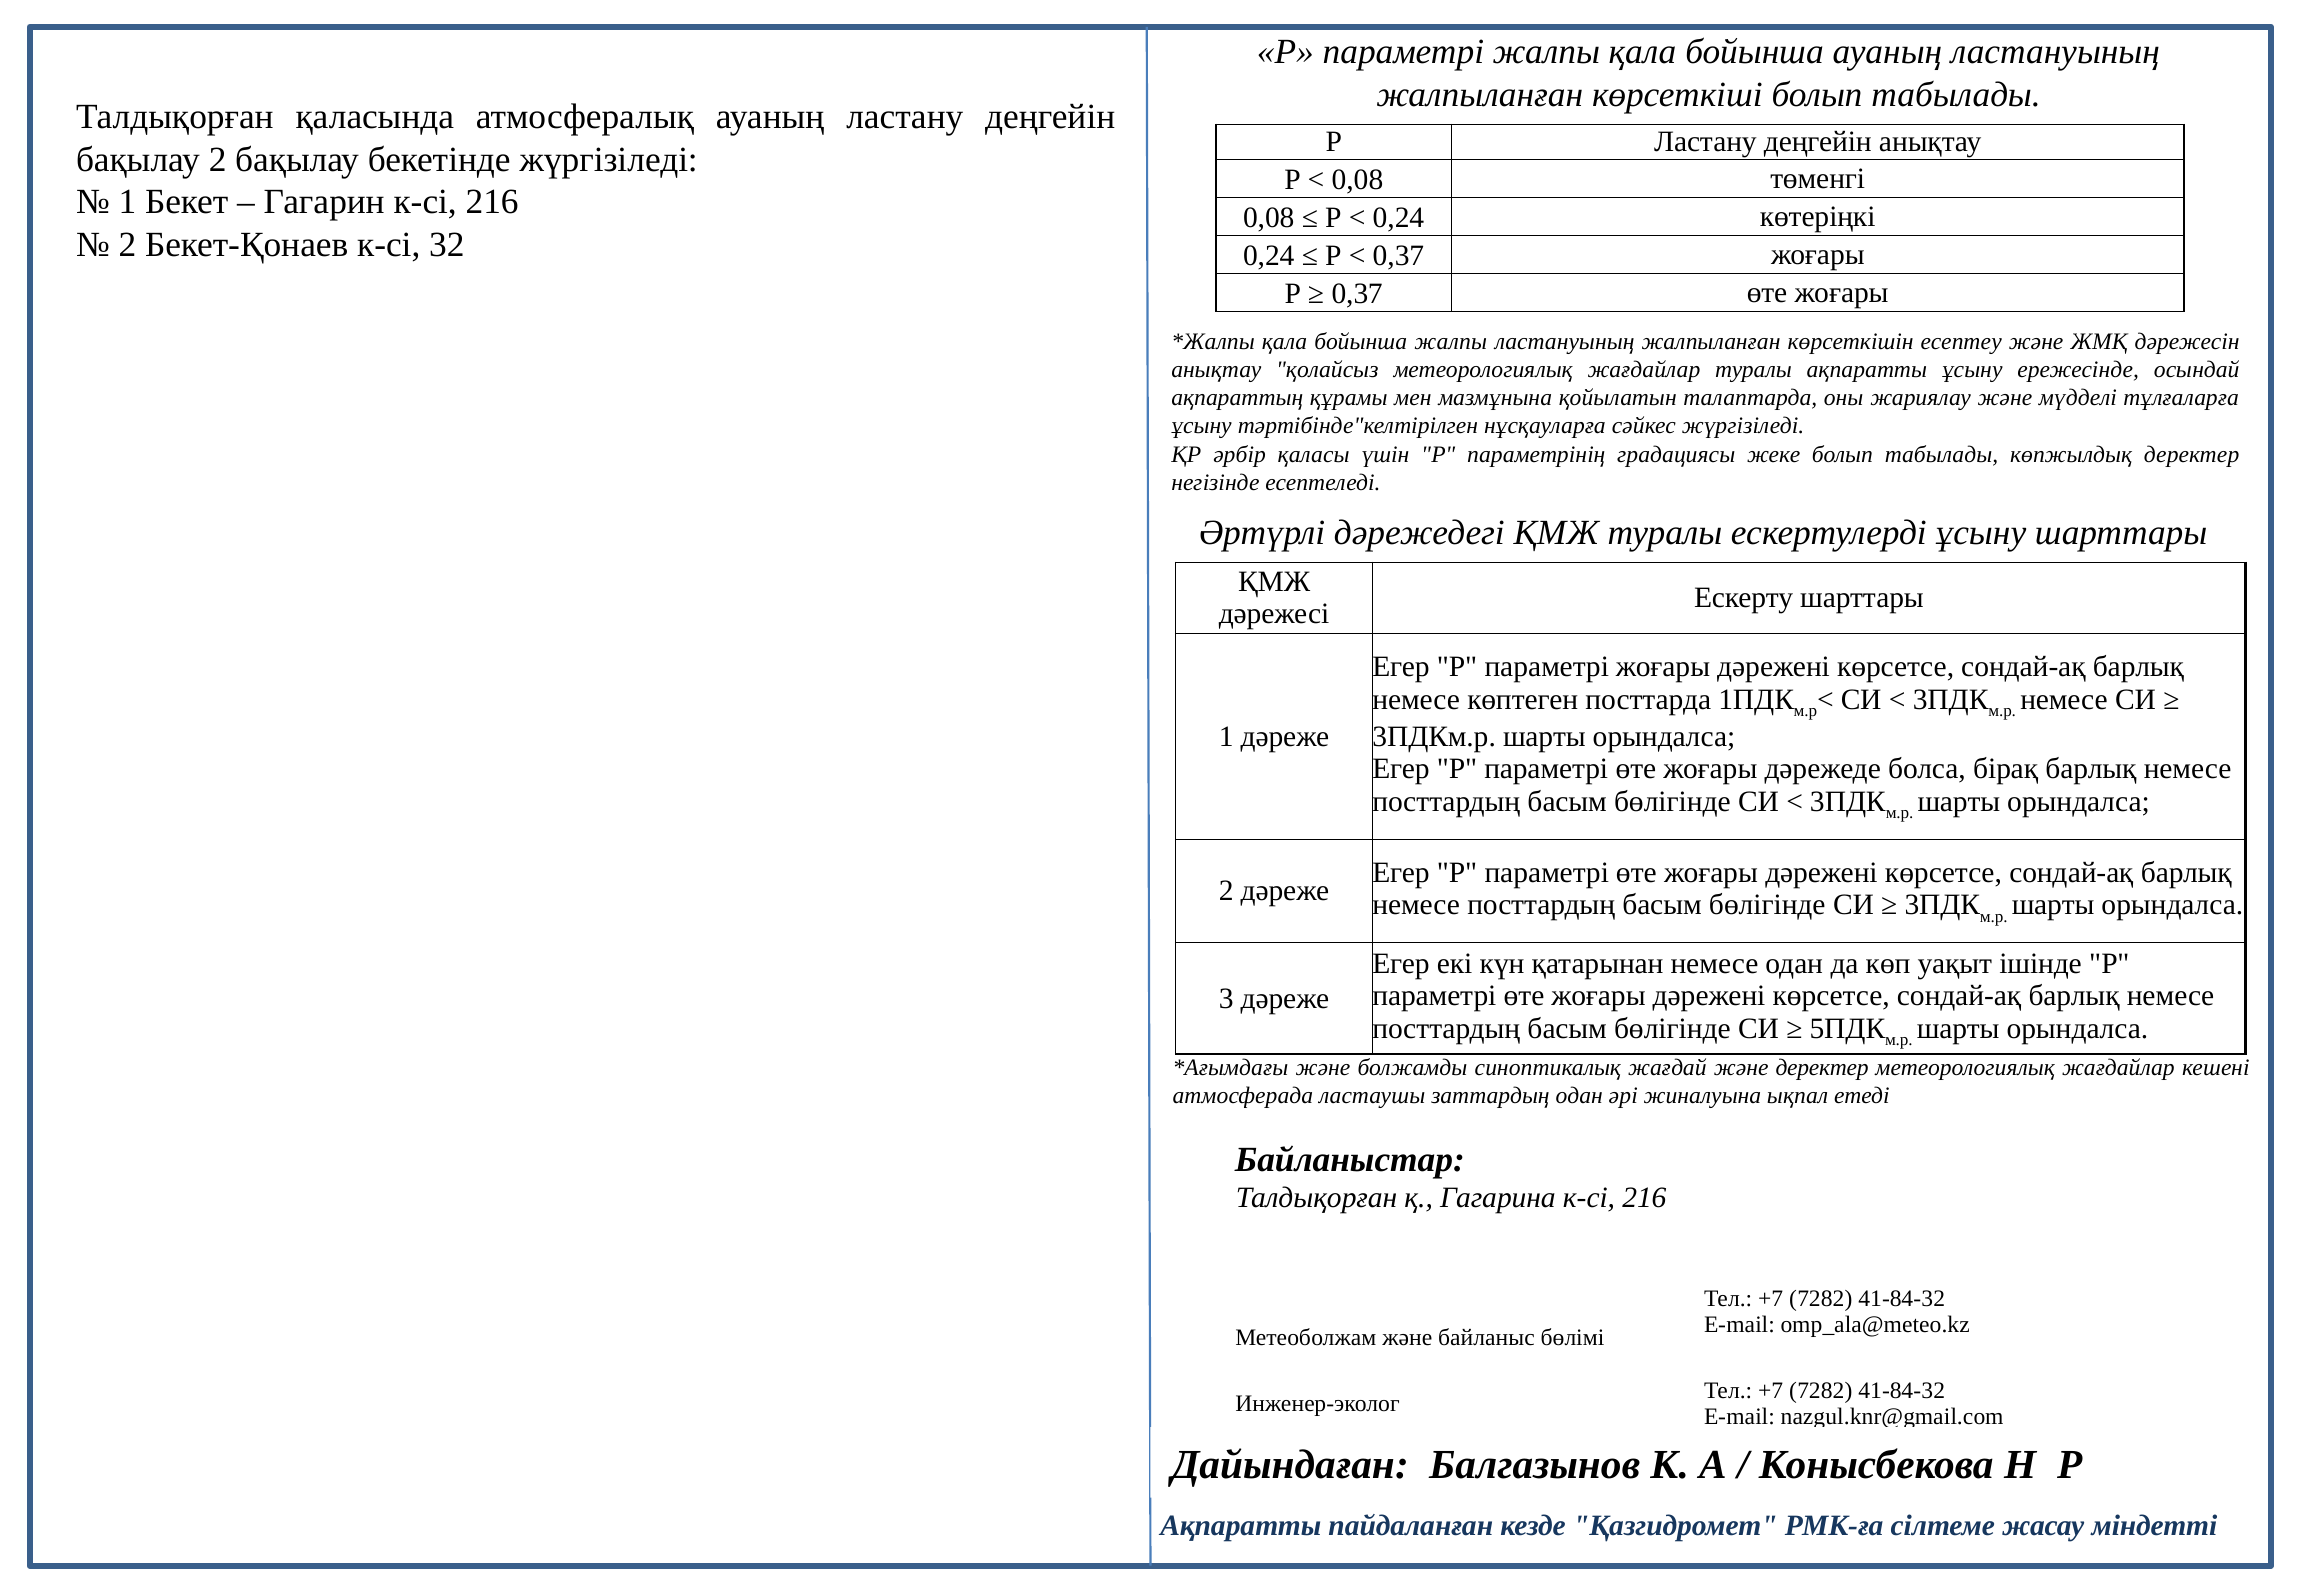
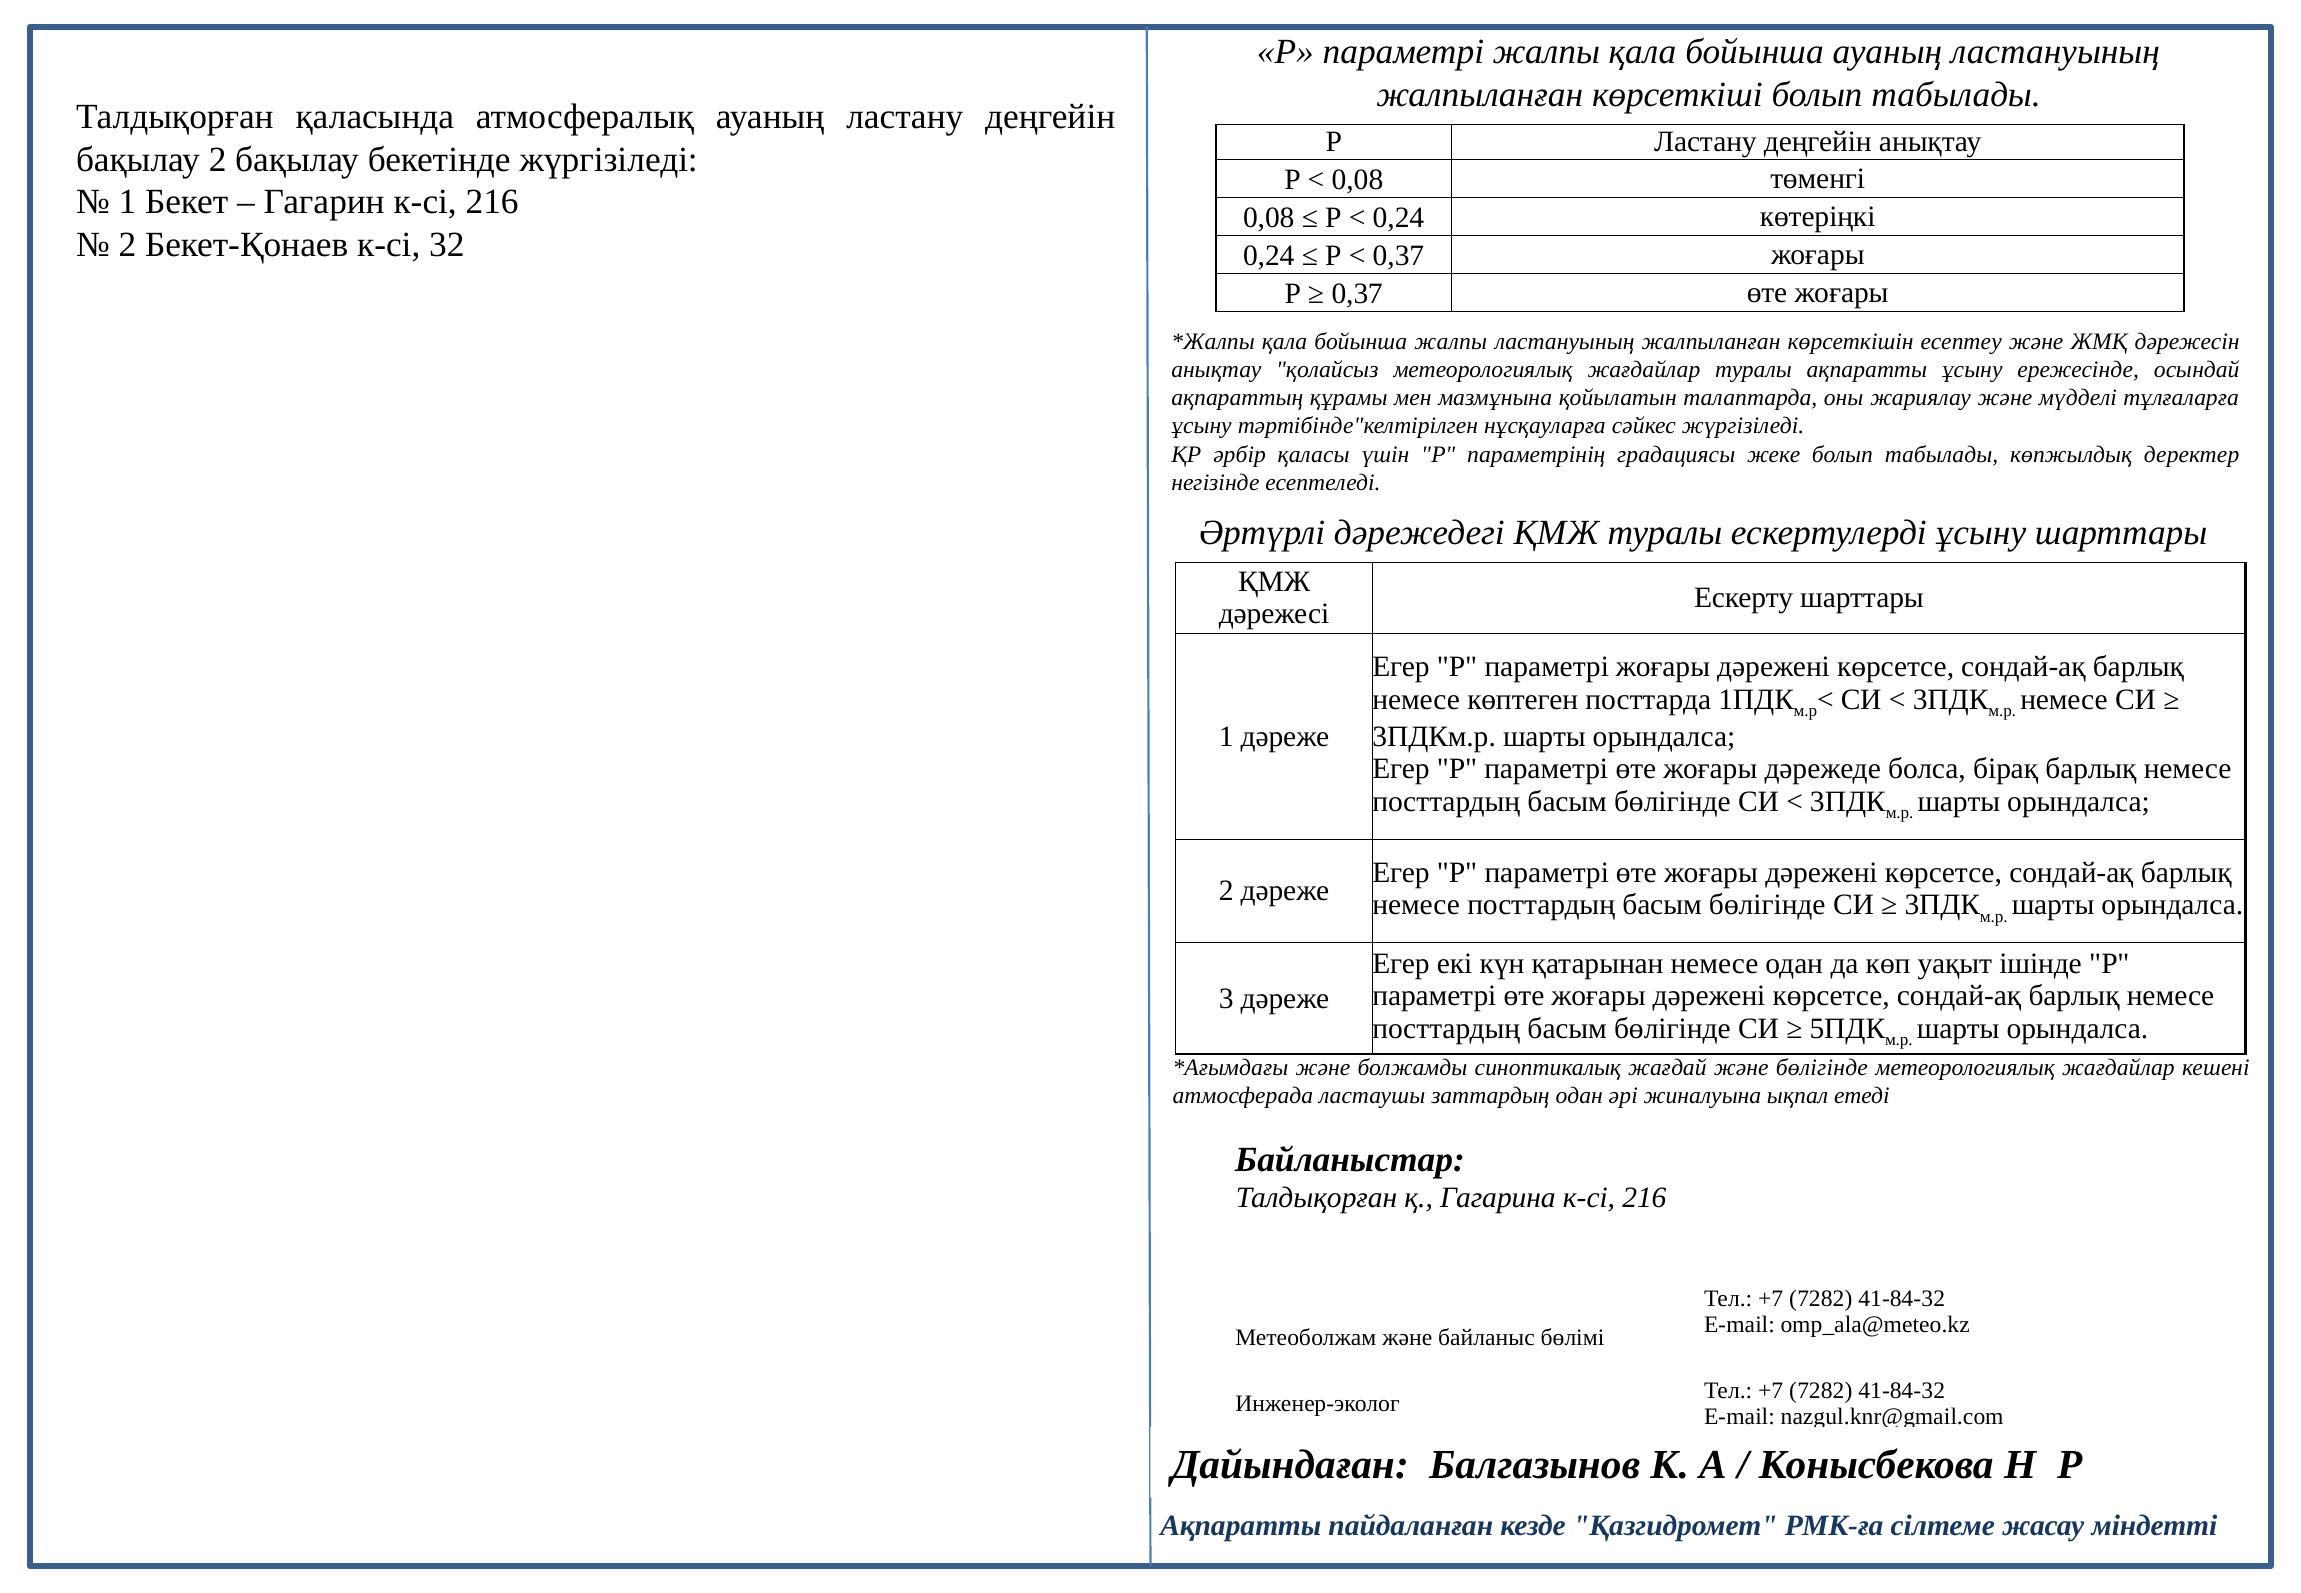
және деректер: деректер -> бөлігінде
